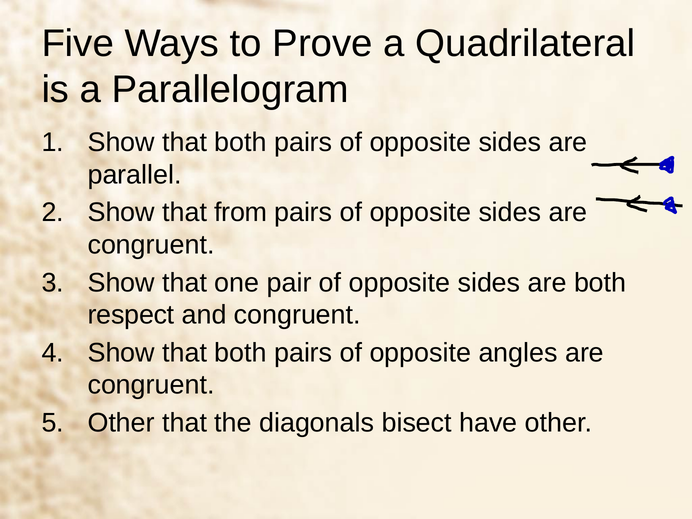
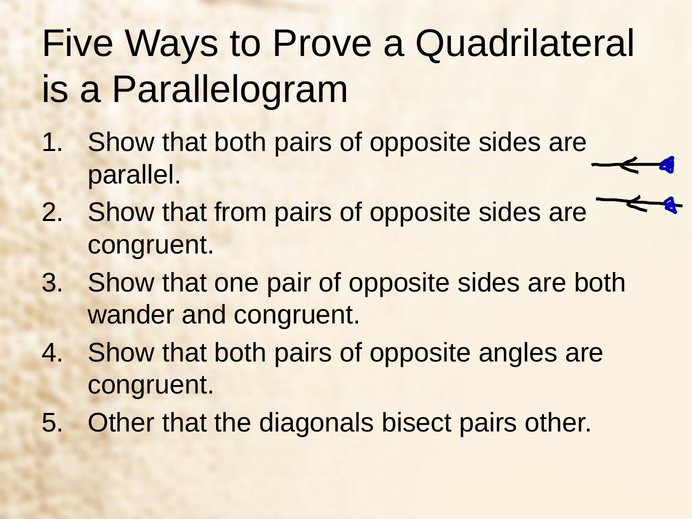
respect: respect -> wander
bisect have: have -> pairs
